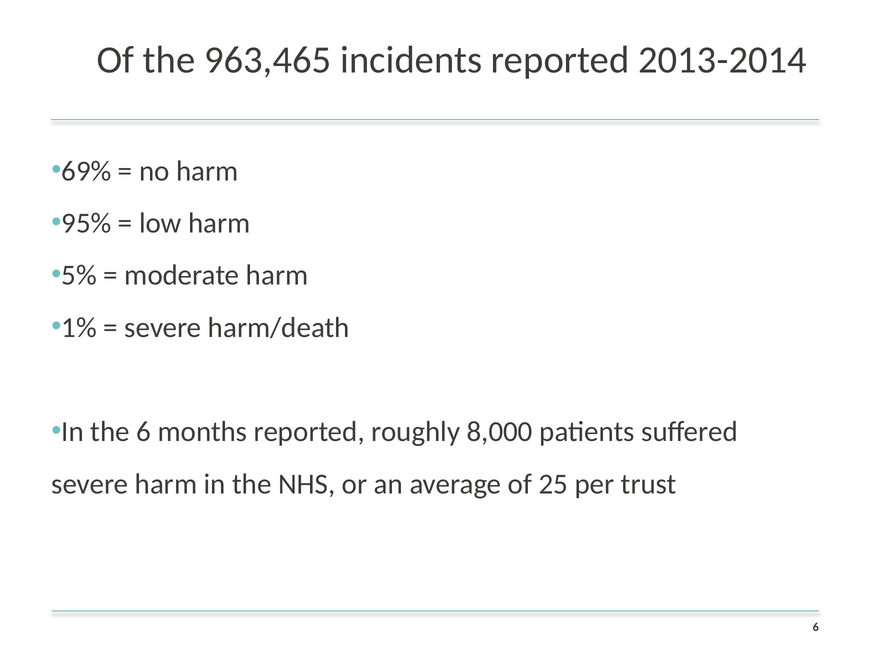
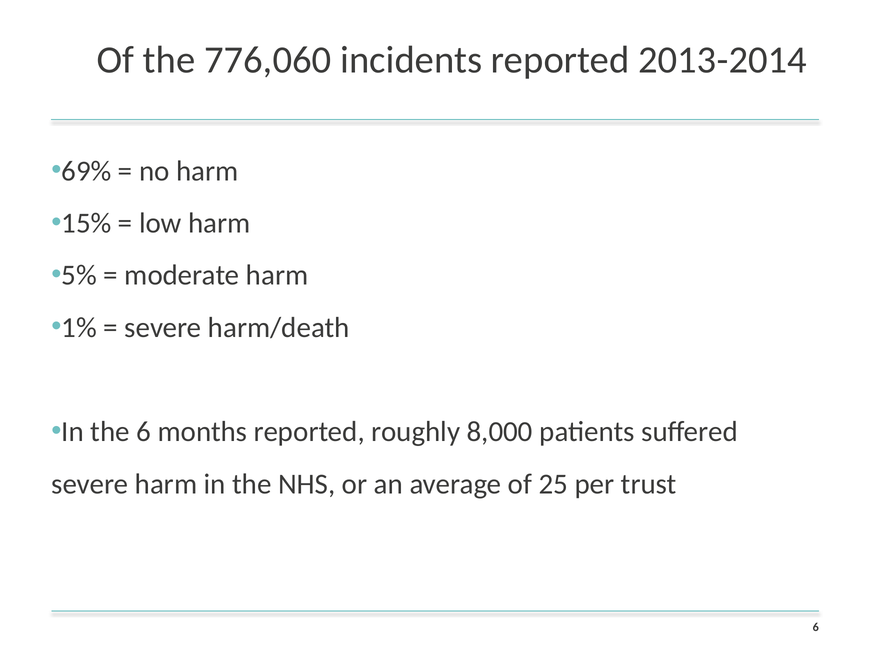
963,465: 963,465 -> 776,060
95%: 95% -> 15%
